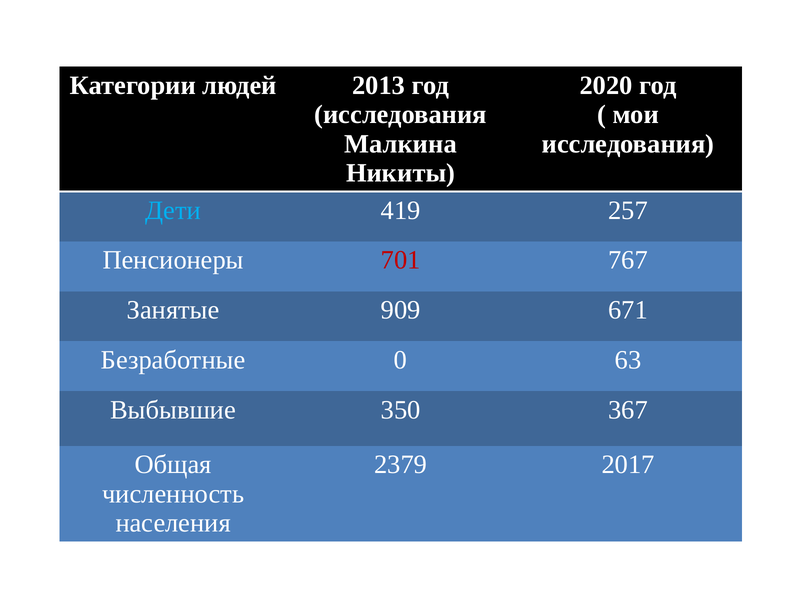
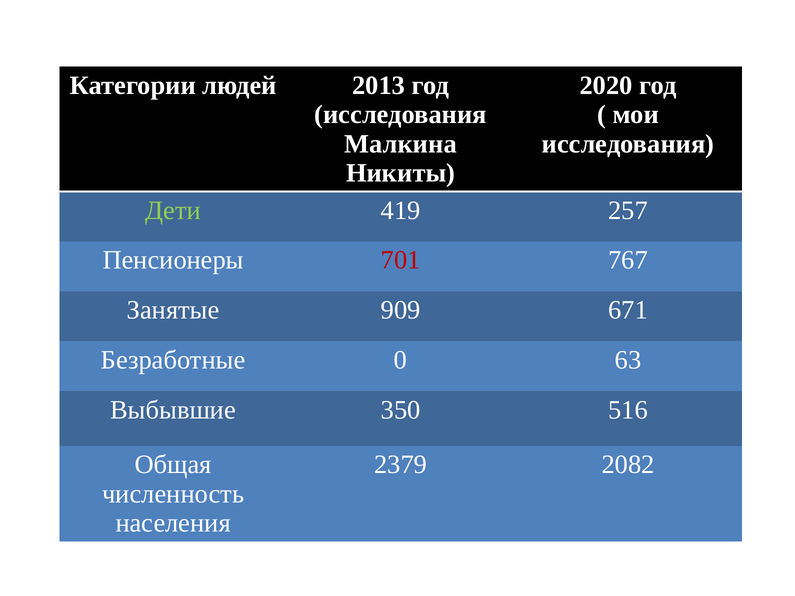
Дети colour: light blue -> light green
367: 367 -> 516
2017: 2017 -> 2082
